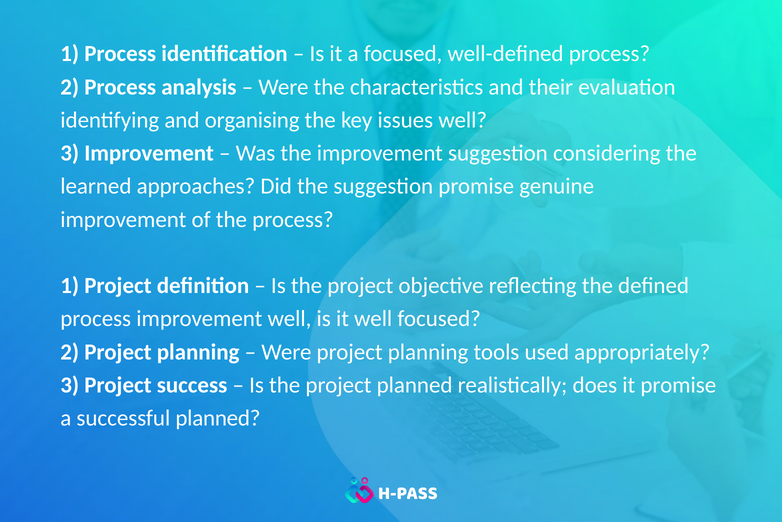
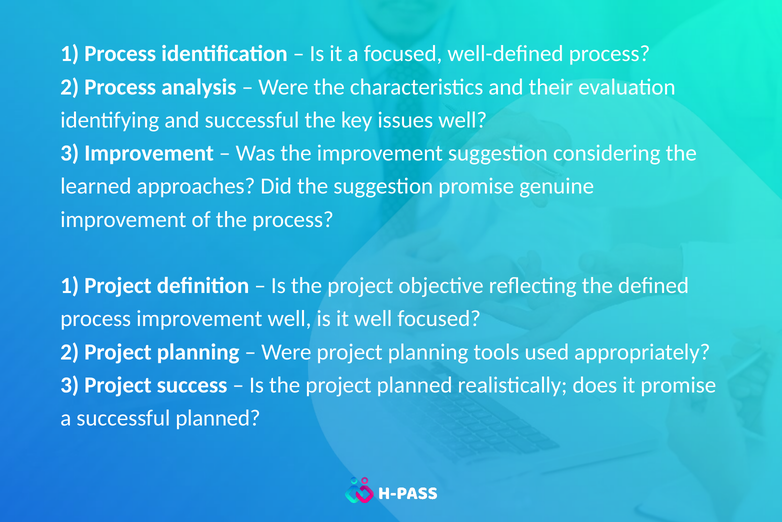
and organising: organising -> successful
